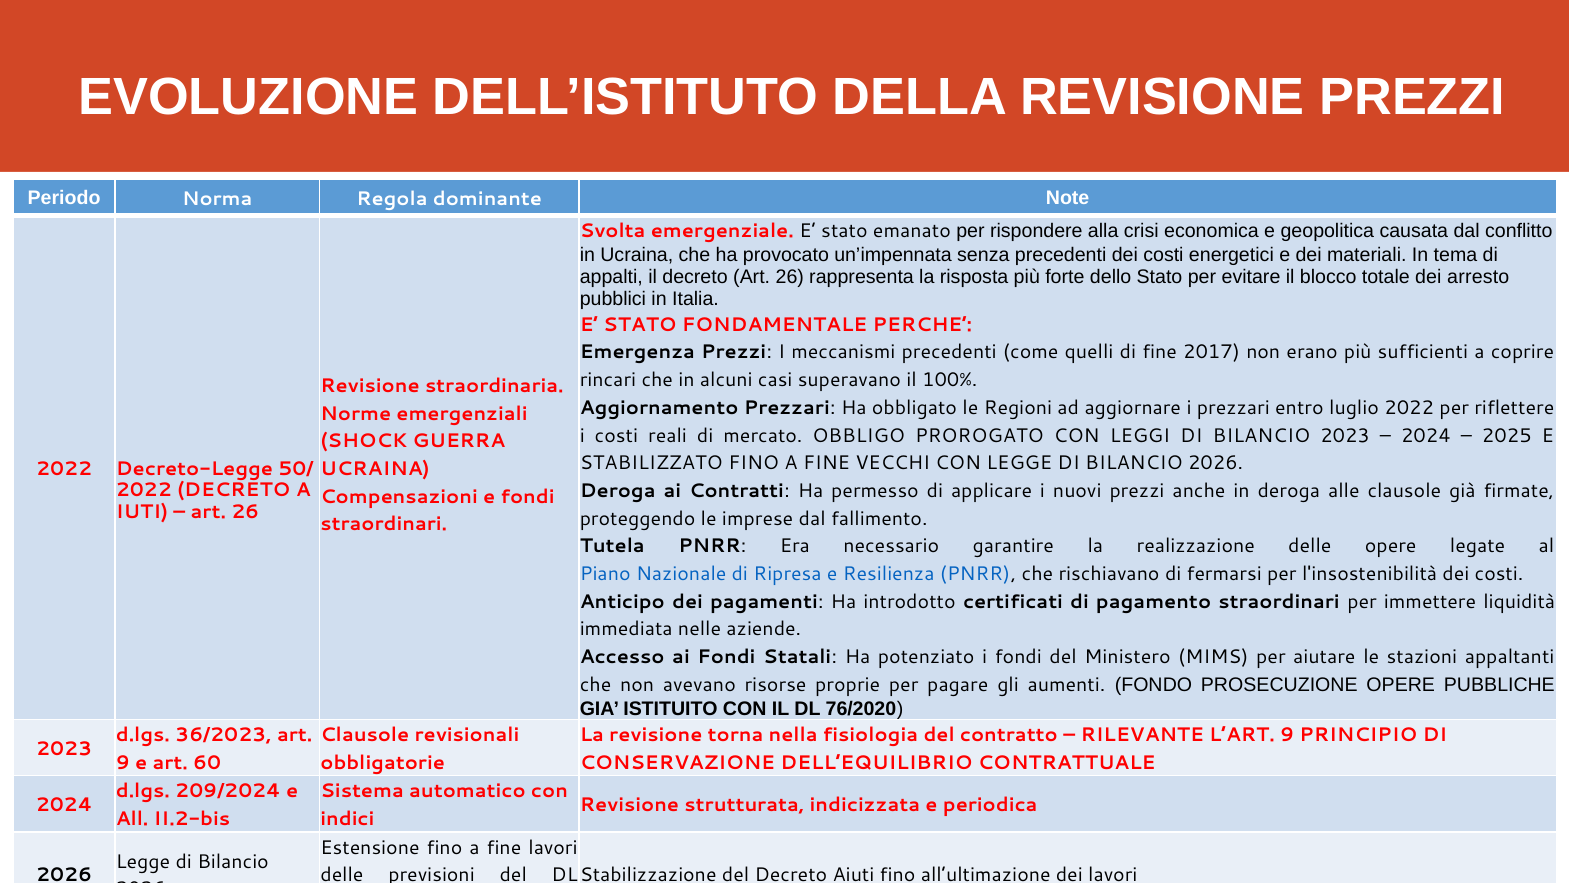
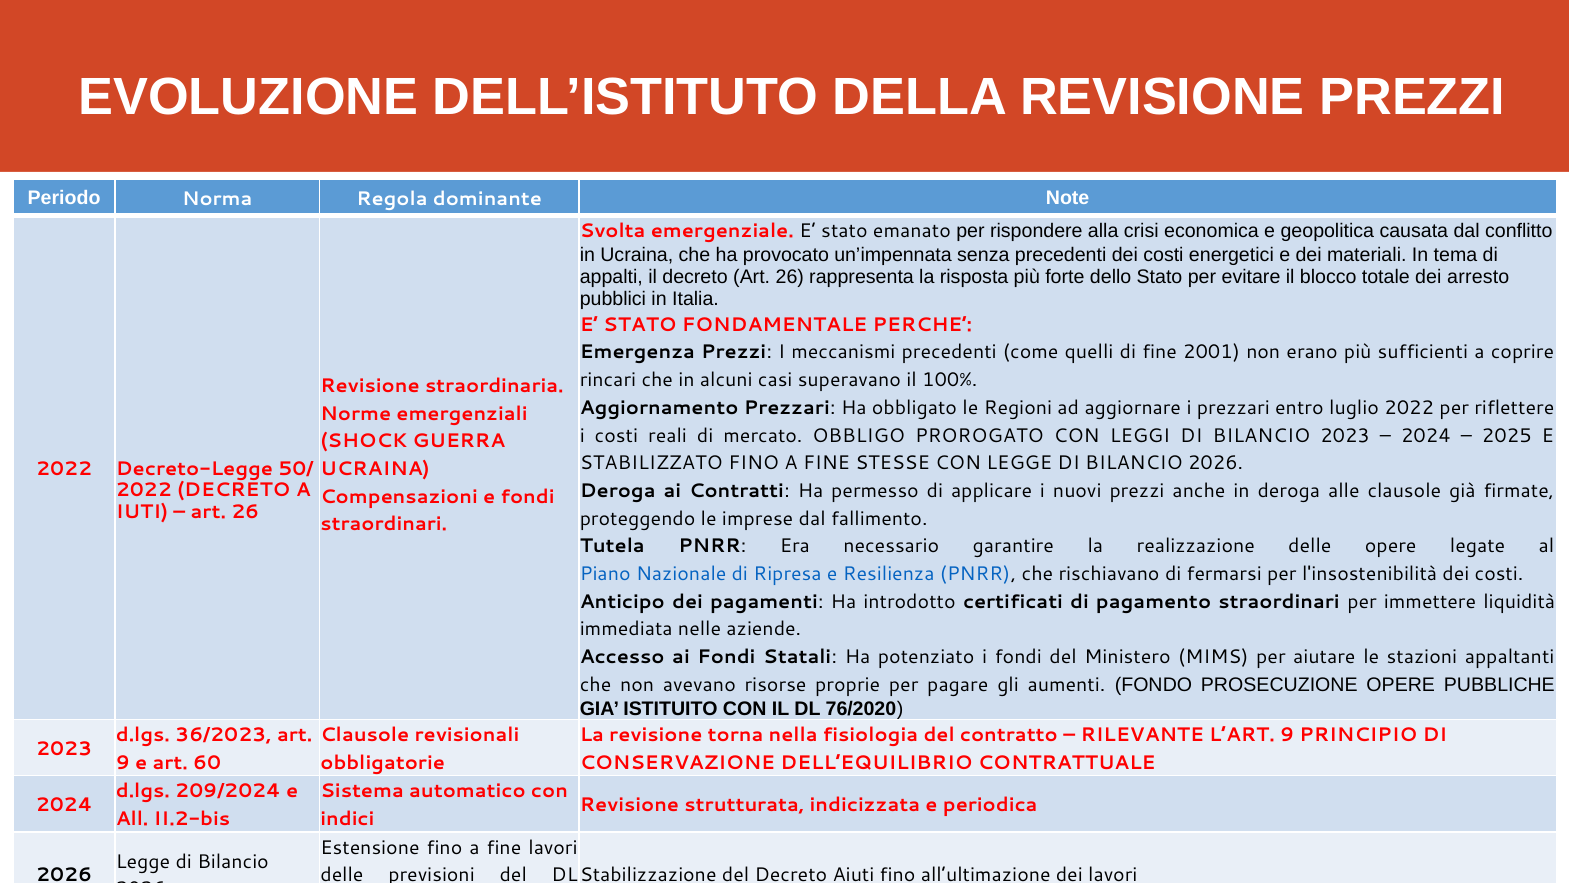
2017: 2017 -> 2001
VECCHI: VECCHI -> STESSE
